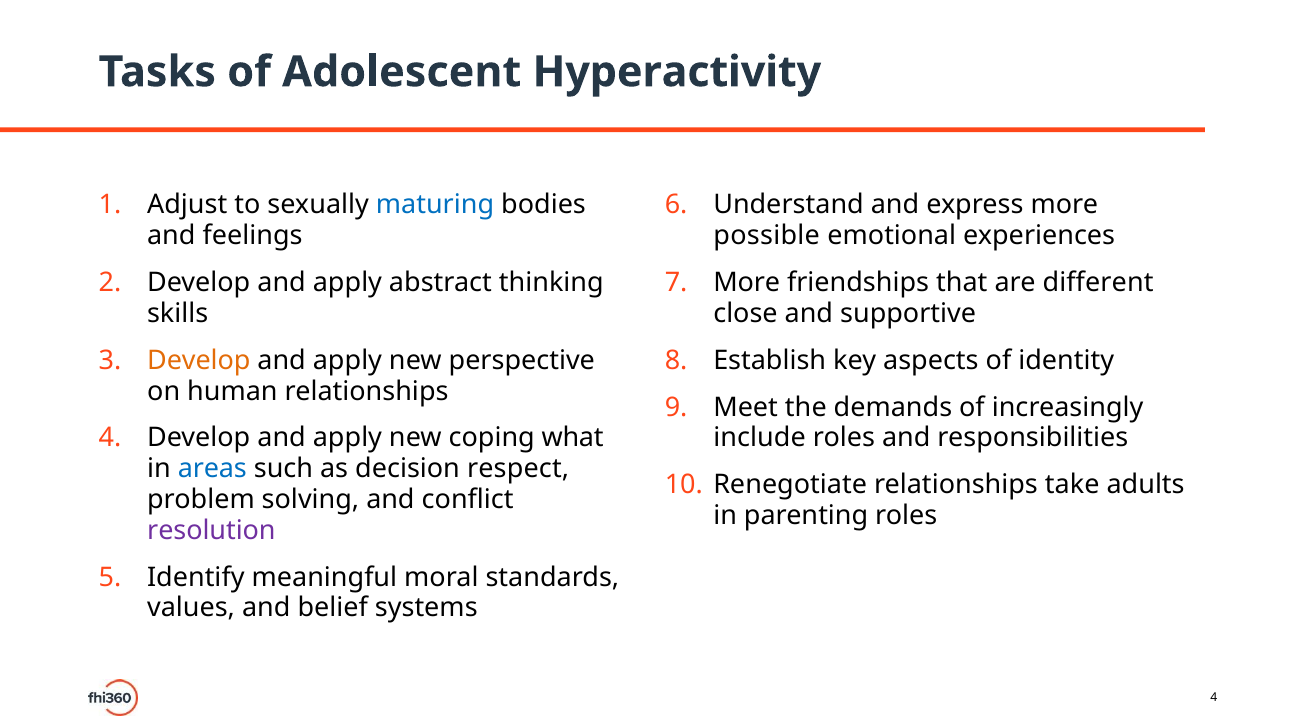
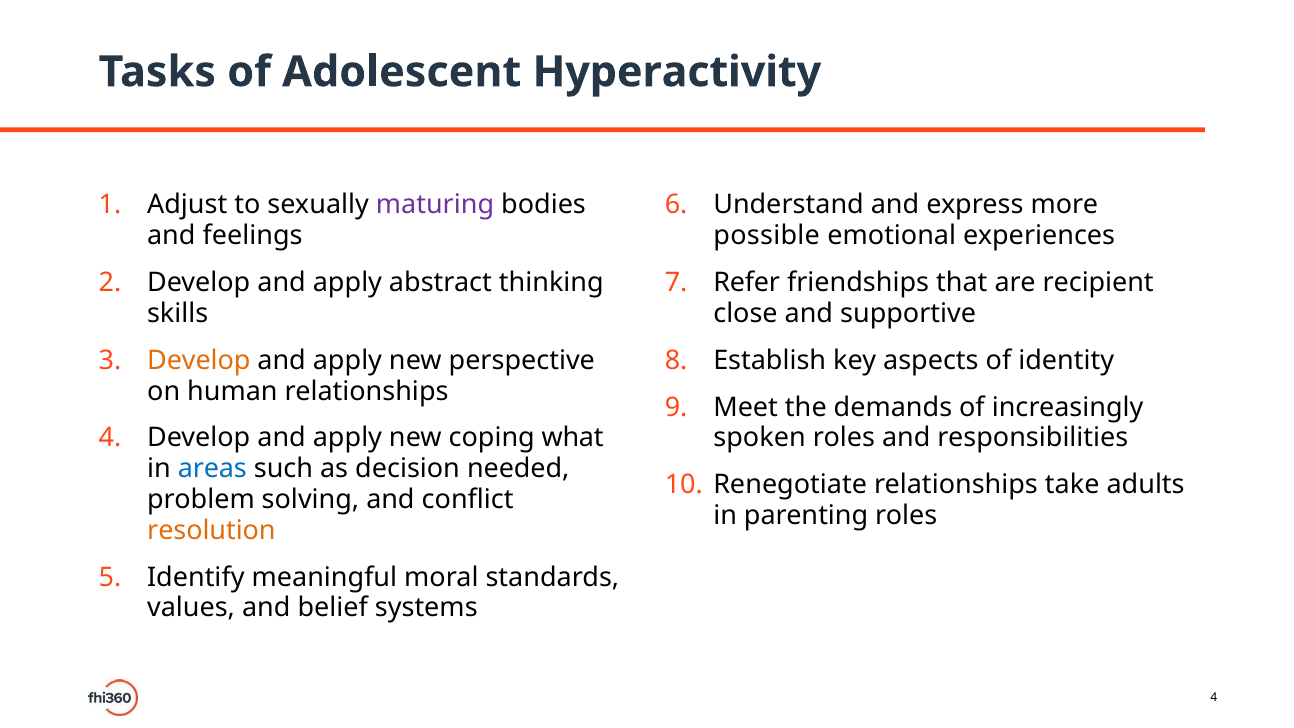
maturing colour: blue -> purple
More at (747, 283): More -> Refer
different: different -> recipient
include: include -> spoken
respect: respect -> needed
resolution colour: purple -> orange
